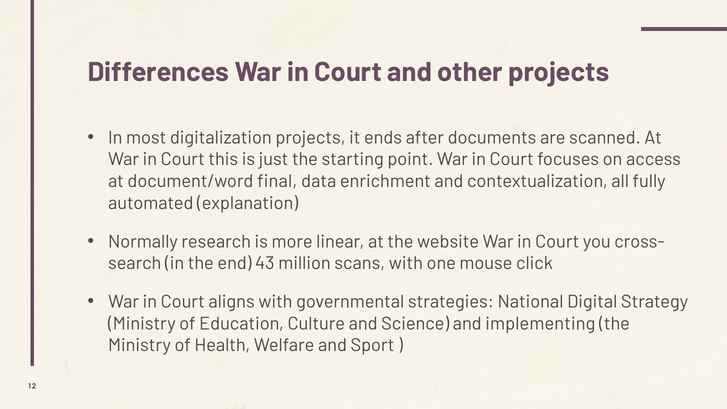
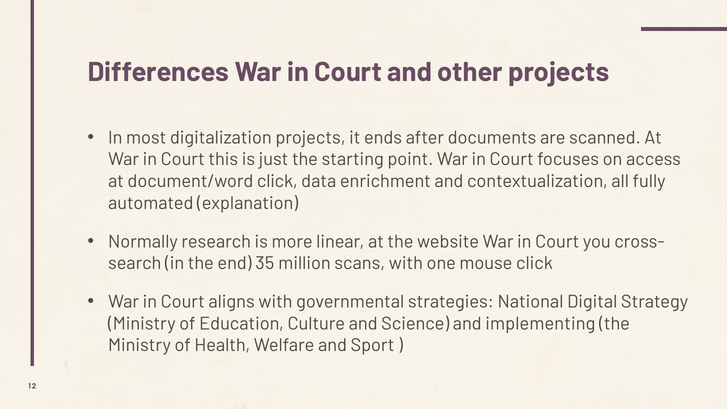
document/word final: final -> click
43: 43 -> 35
